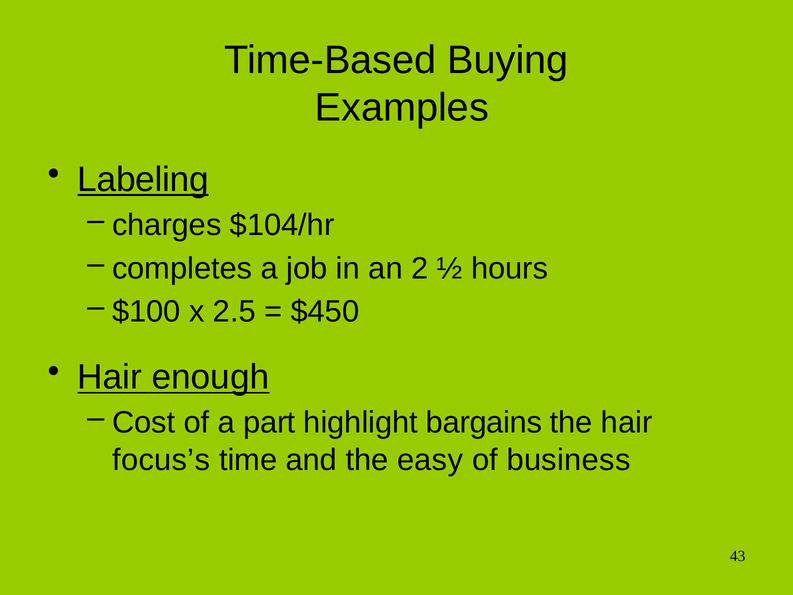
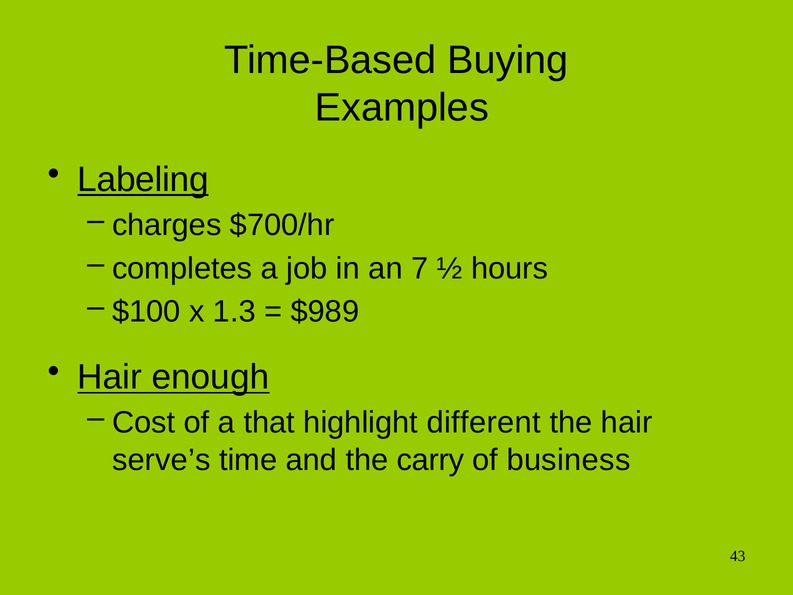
$104/hr: $104/hr -> $700/hr
2: 2 -> 7
2.5: 2.5 -> 1.3
$450: $450 -> $989
part: part -> that
bargains: bargains -> different
focus’s: focus’s -> serve’s
easy: easy -> carry
